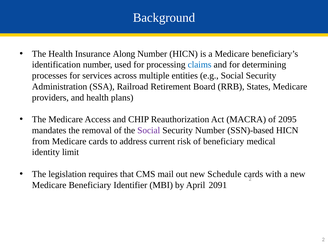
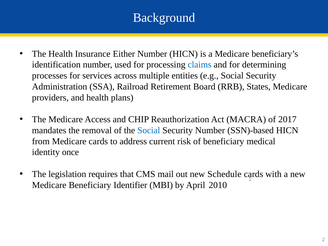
Along: Along -> Either
2095: 2095 -> 2017
Social at (149, 130) colour: purple -> blue
limit: limit -> once
2091: 2091 -> 2010
